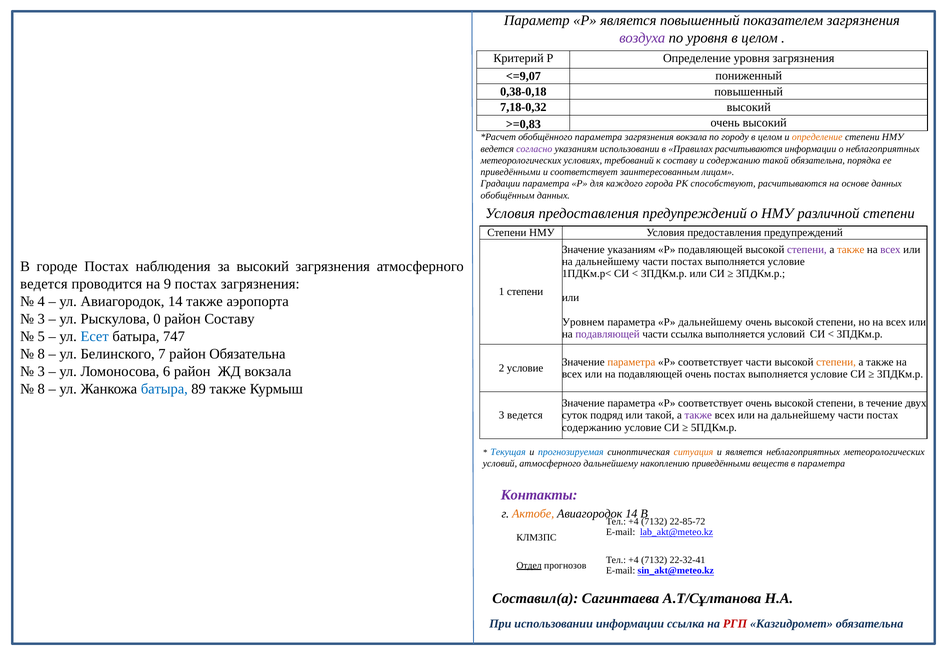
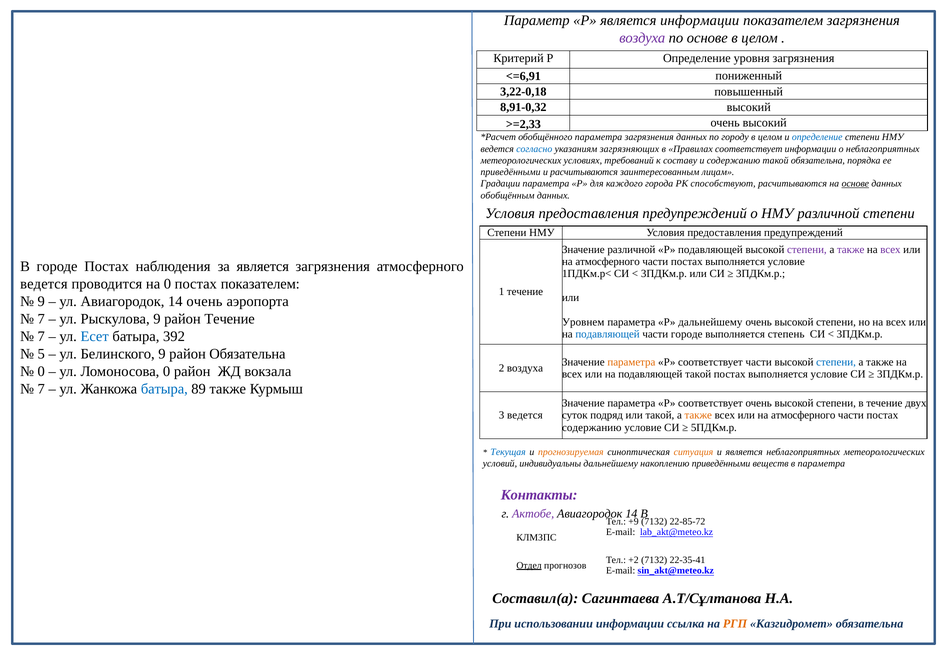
является повышенный: повышенный -> информации
по уровня: уровня -> основе
<=9,07: <=9,07 -> <=6,91
0,38-0,18: 0,38-0,18 -> 3,22-0,18
7,18-0,32: 7,18-0,32 -> 8,91-0,32
>=0,83: >=0,83 -> >=2,33
загрязнения вокзала: вокзала -> данных
определение at (817, 137) colour: orange -> blue
согласно colour: purple -> blue
указаниям использовании: использовании -> загрязняющих
Правилах расчитываются: расчитываются -> соответствует
и соответствует: соответствует -> расчитываются
основе at (855, 184) underline: none -> present
Значение указаниям: указаниям -> различной
также at (851, 250) colour: orange -> purple
дальнейшему at (607, 262): дальнейшему -> атмосферного
за высокий: высокий -> является
на 9: 9 -> 0
постах загрязнения: загрязнения -> показателем
1 степени: степени -> течение
4 at (41, 302): 4 -> 9
14 также: также -> очень
3 at (41, 319): 3 -> 7
Рыскулова 0: 0 -> 9
район Составу: Составу -> Течение
подавляющей at (608, 334) colour: purple -> blue
части ссылка: ссылка -> городе
выполняется условий: условий -> степень
5 at (41, 337): 5 -> 7
747: 747 -> 392
8 at (41, 354): 8 -> 5
Белинского 7: 7 -> 9
степени at (836, 362) colour: orange -> blue
2 условие: условие -> воздуха
3 at (41, 372): 3 -> 0
Ломоносова 6: 6 -> 0
подавляющей очень: очень -> такой
8 at (41, 389): 8 -> 7
также at (698, 416) colour: purple -> orange
дальнейшему at (803, 416): дальнейшему -> атмосферного
прогнозируемая colour: blue -> orange
условий атмосферного: атмосферного -> индивидуальны
Актобе colour: orange -> purple
+4 at (634, 522): +4 -> +9
+4 at (634, 561): +4 -> +2
22-32-41: 22-32-41 -> 22-35-41
РГП colour: red -> orange
